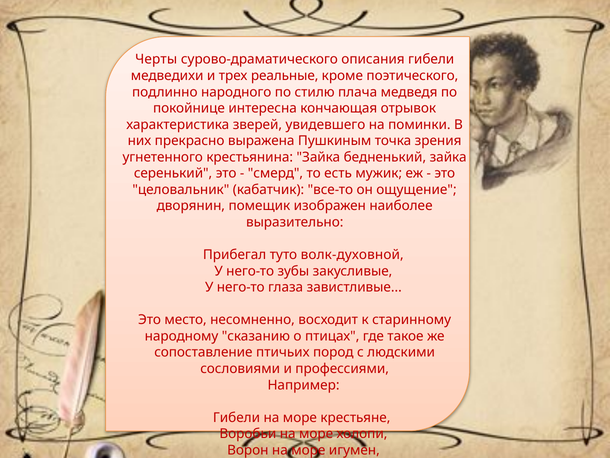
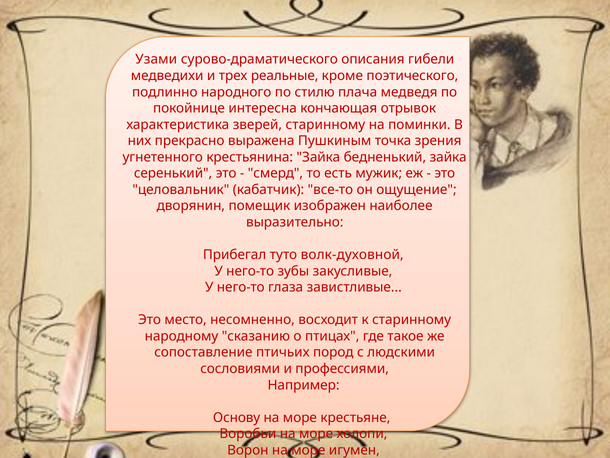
Черты: Черты -> Узами
зверей увидевшего: увидевшего -> старинному
Гибели at (237, 417): Гибели -> Основу
